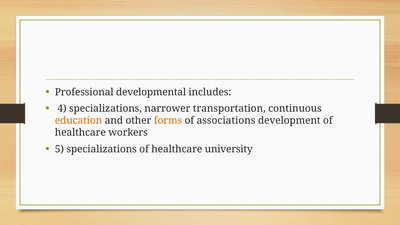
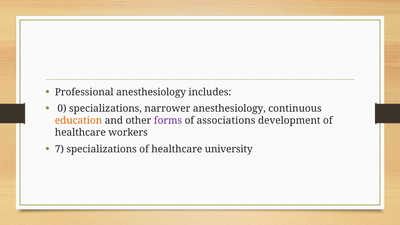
Professional developmental: developmental -> anesthesiology
4: 4 -> 0
narrower transportation: transportation -> anesthesiology
forms colour: orange -> purple
5: 5 -> 7
